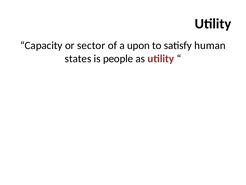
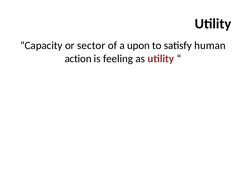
states: states -> action
people: people -> feeling
